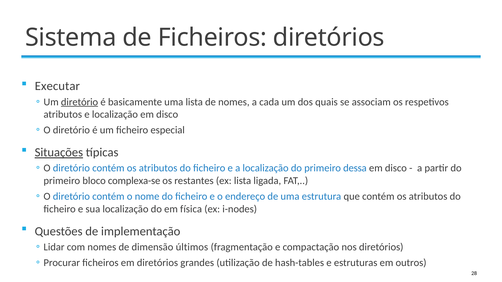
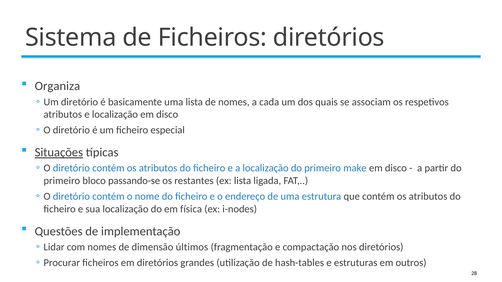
Executar: Executar -> Organiza
diretório at (80, 102) underline: present -> none
dessa: dessa -> make
complexa-se: complexa-se -> passando-se
